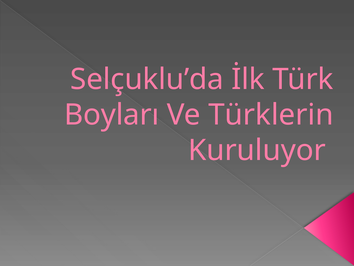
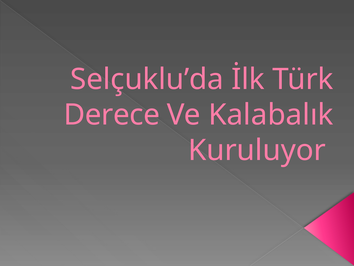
Boyları: Boyları -> Derece
Türklerin: Türklerin -> Kalabalık
